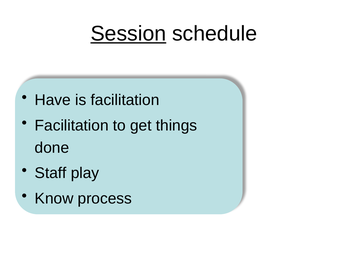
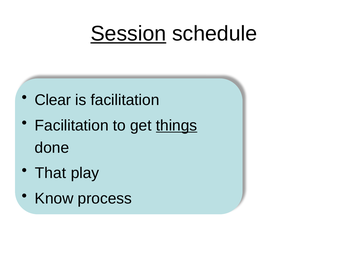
Have: Have -> Clear
things underline: none -> present
Staff: Staff -> That
